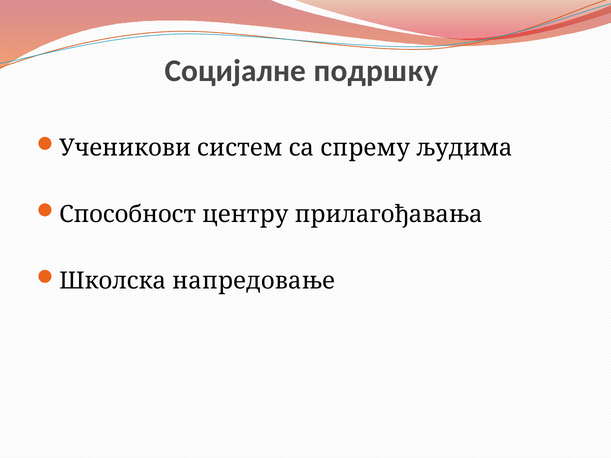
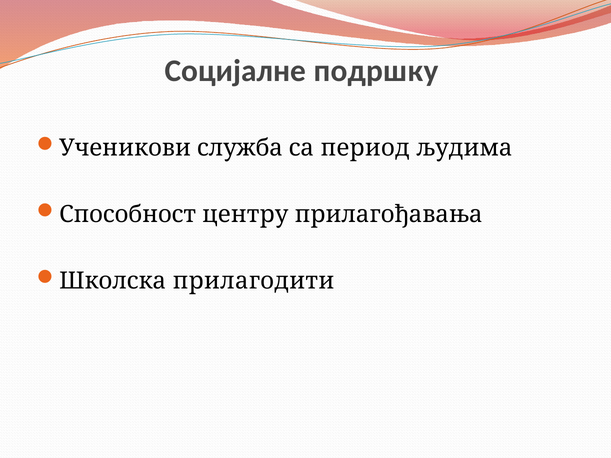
систем: систем -> служба
спрему: спрему -> период
напредовање: напредовање -> прилагодити
